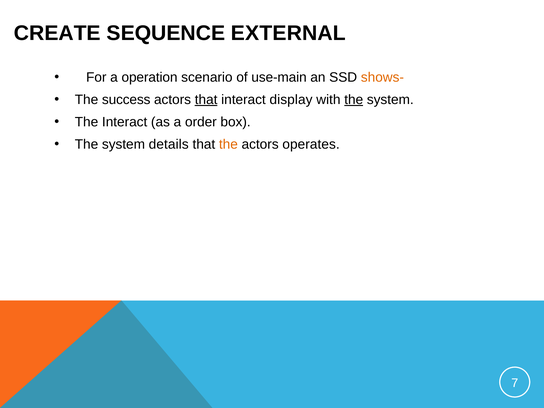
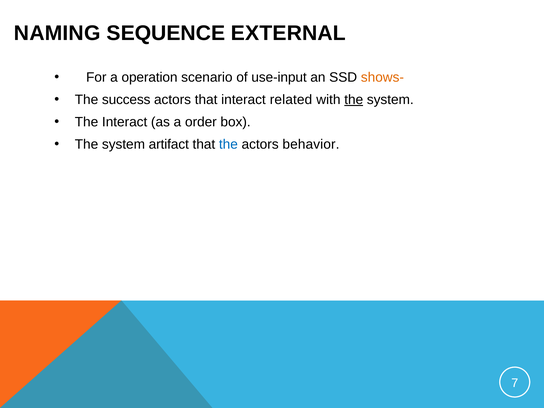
CREATE: CREATE -> NAMING
use-main: use-main -> use-input
that at (206, 100) underline: present -> none
display: display -> related
details: details -> artifact
the at (228, 144) colour: orange -> blue
operates: operates -> behavior
